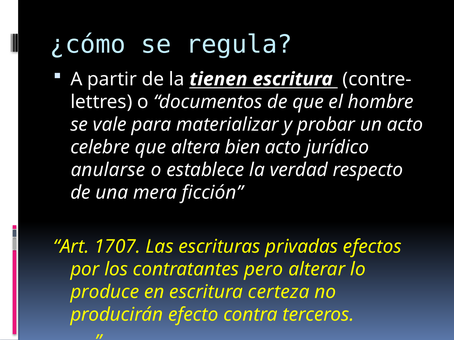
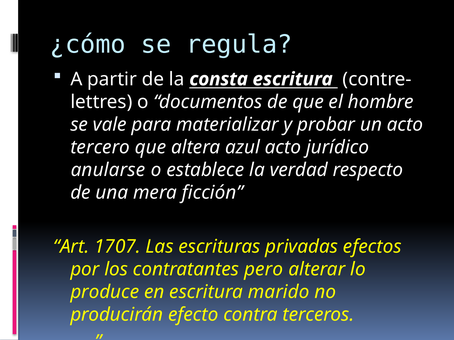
tienen: tienen -> consta
celebre: celebre -> tercero
bien: bien -> azul
certeza: certeza -> marido
